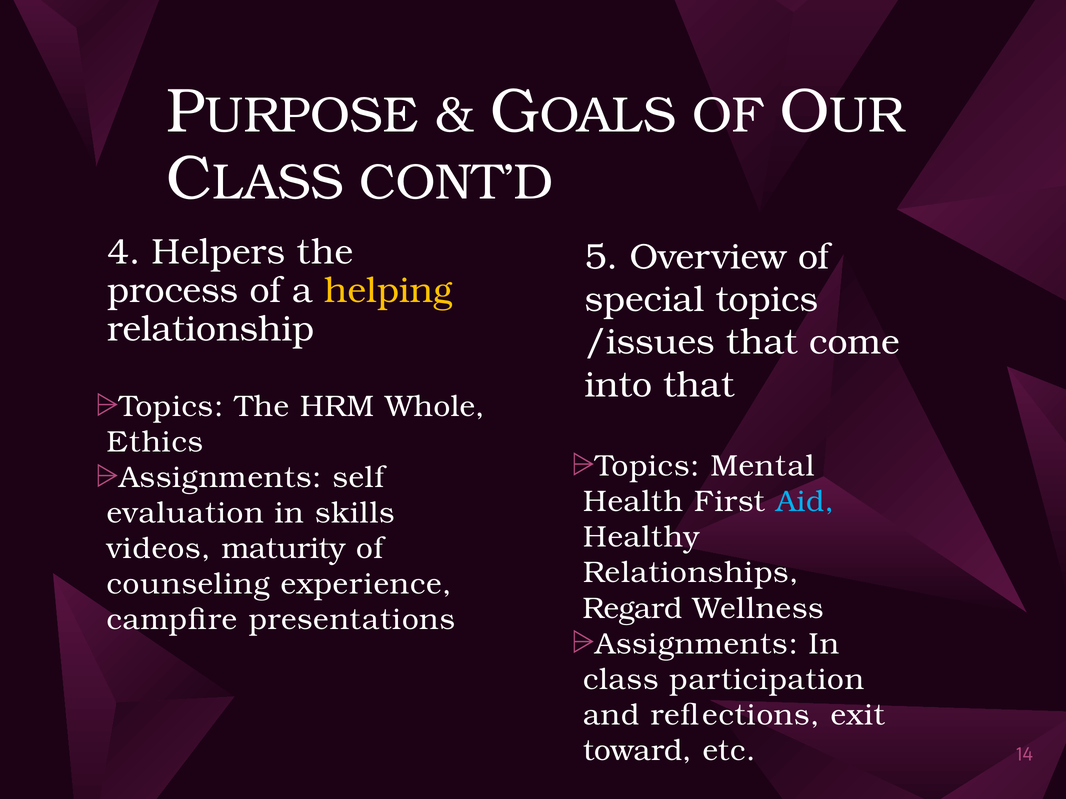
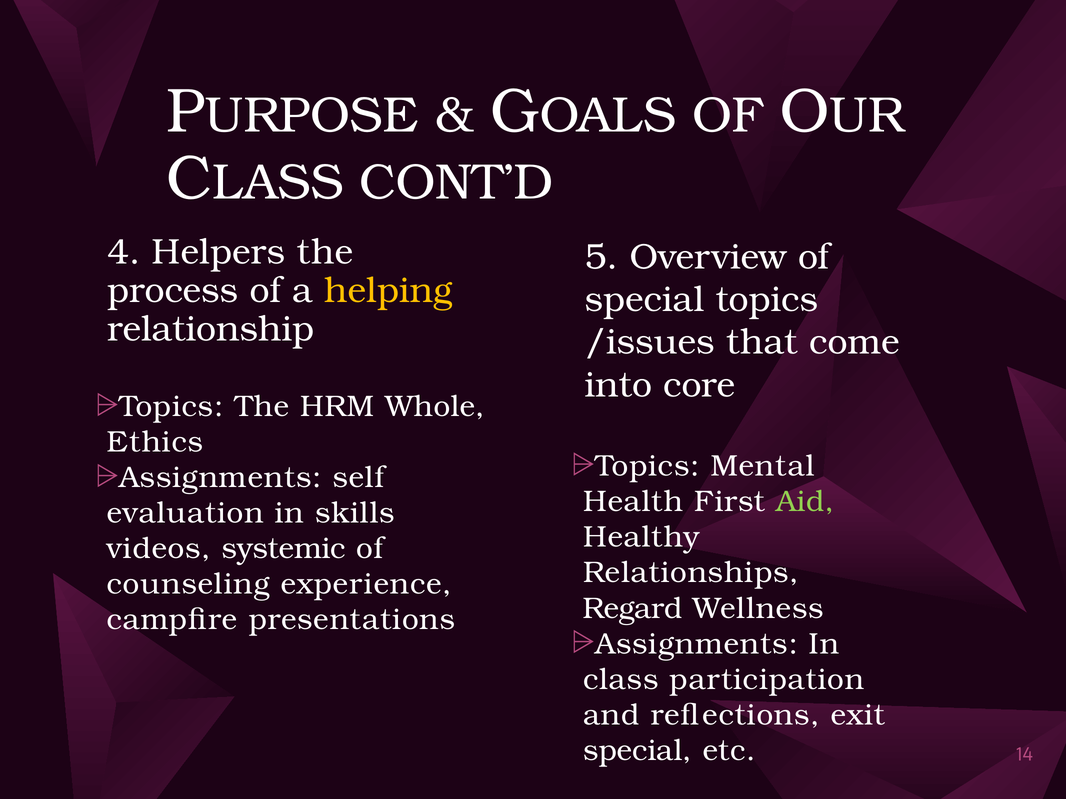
into that: that -> core
Aid colour: light blue -> light green
maturity: maturity -> systemic
toward at (638, 751): toward -> special
